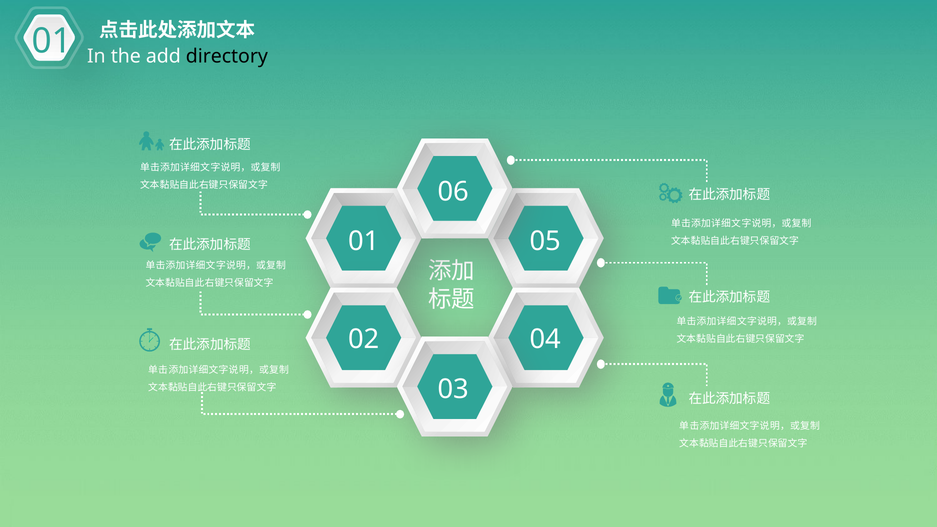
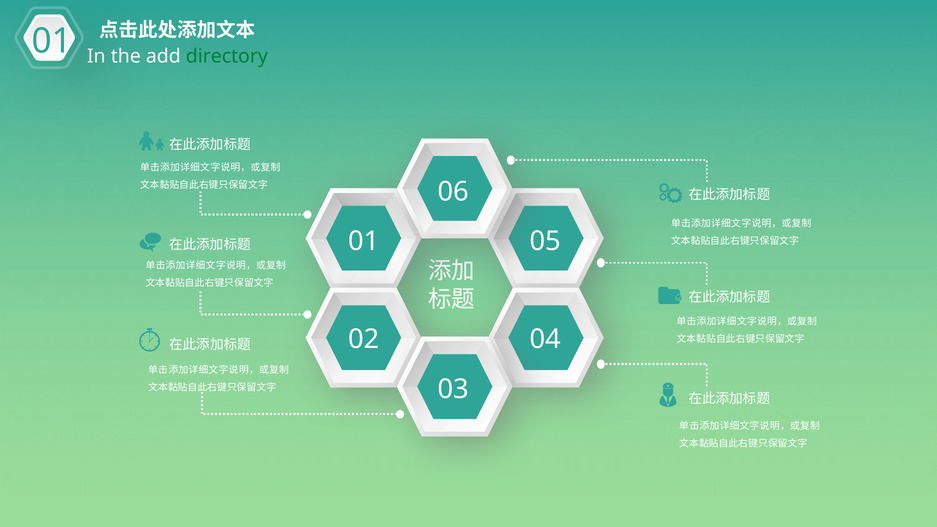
directory colour: black -> green
